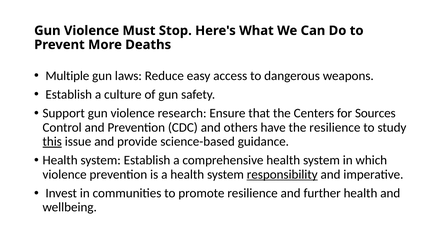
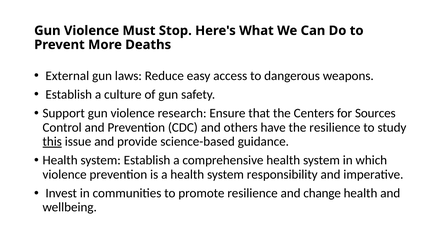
Multiple: Multiple -> External
responsibility underline: present -> none
further: further -> change
